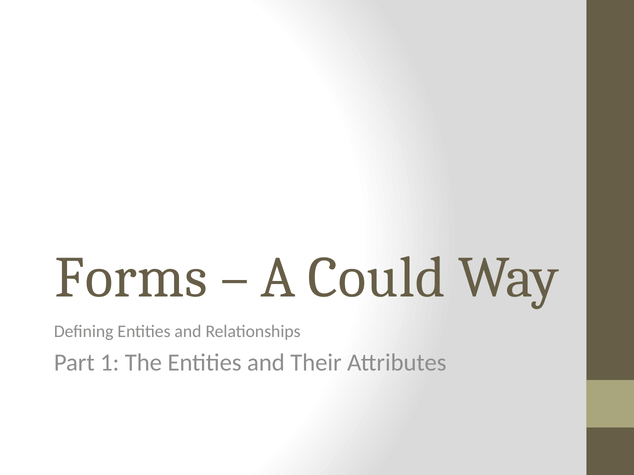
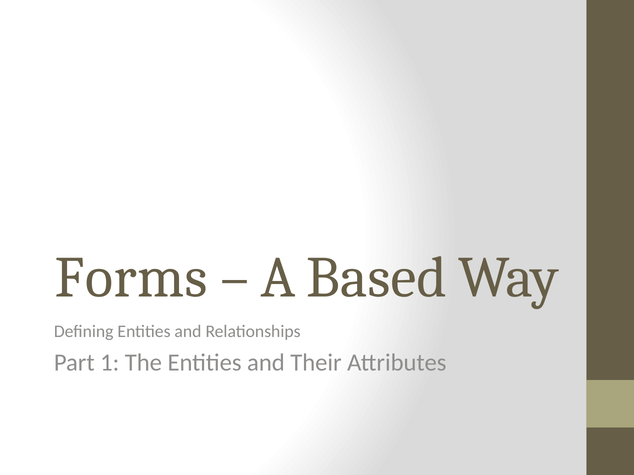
Could: Could -> Based
